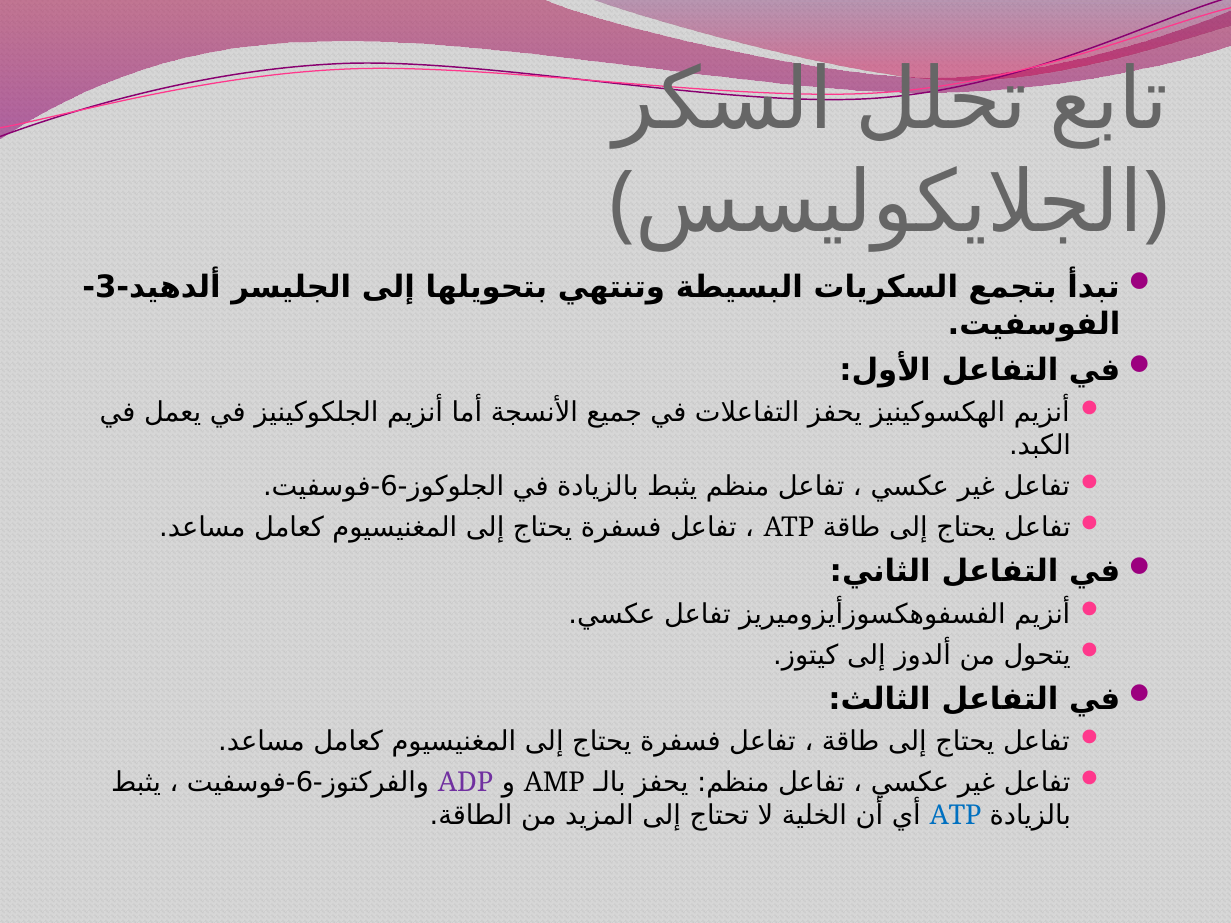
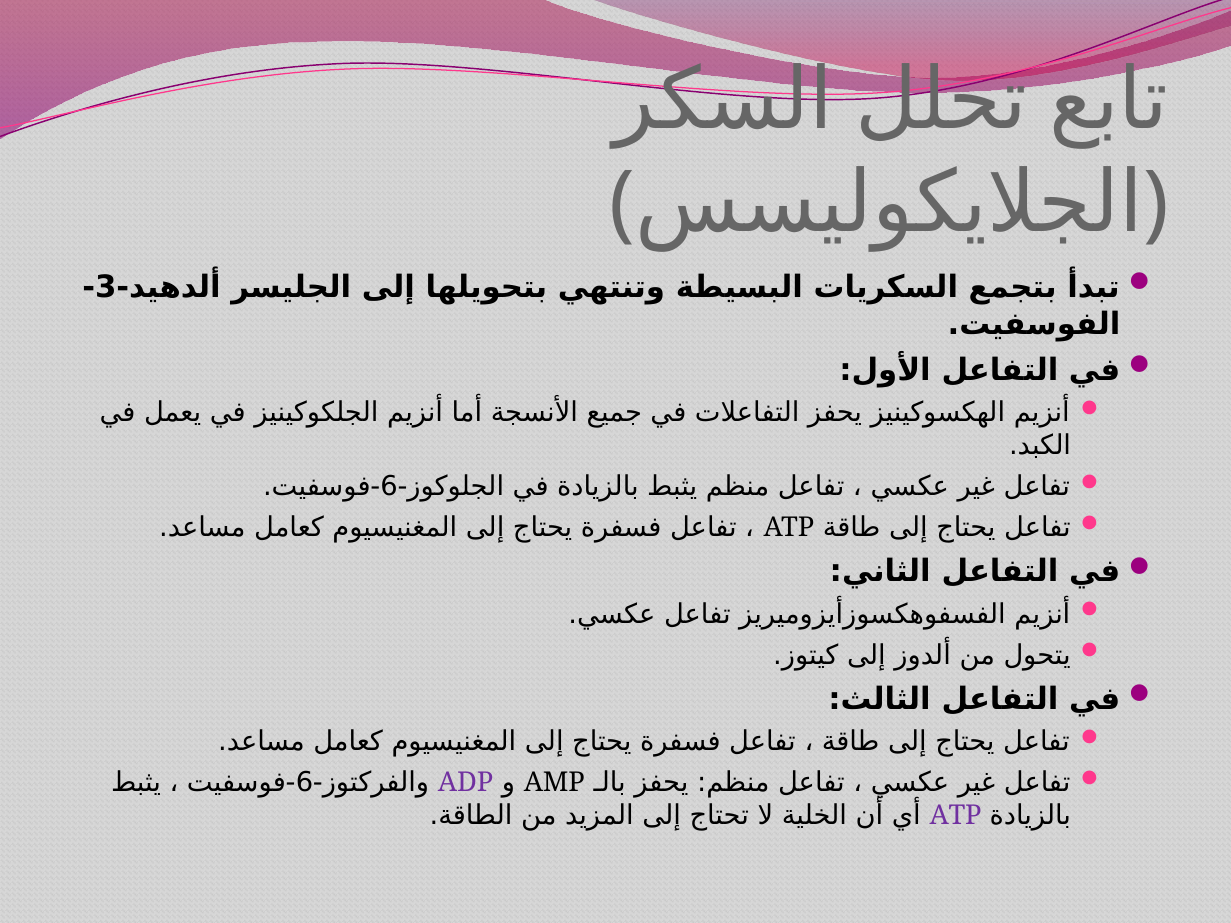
ATP at (956, 816) colour: blue -> purple
